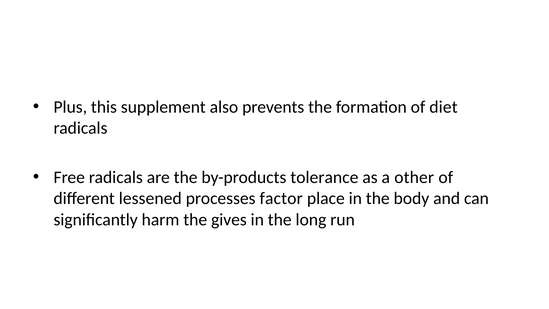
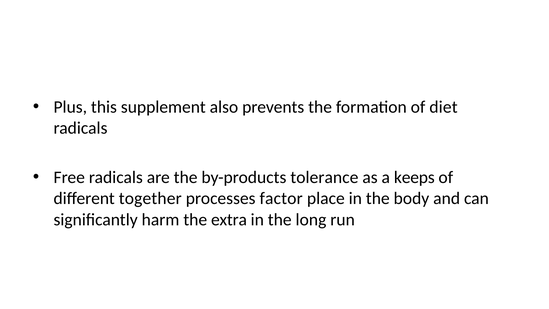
other: other -> keeps
lessened: lessened -> together
gives: gives -> extra
